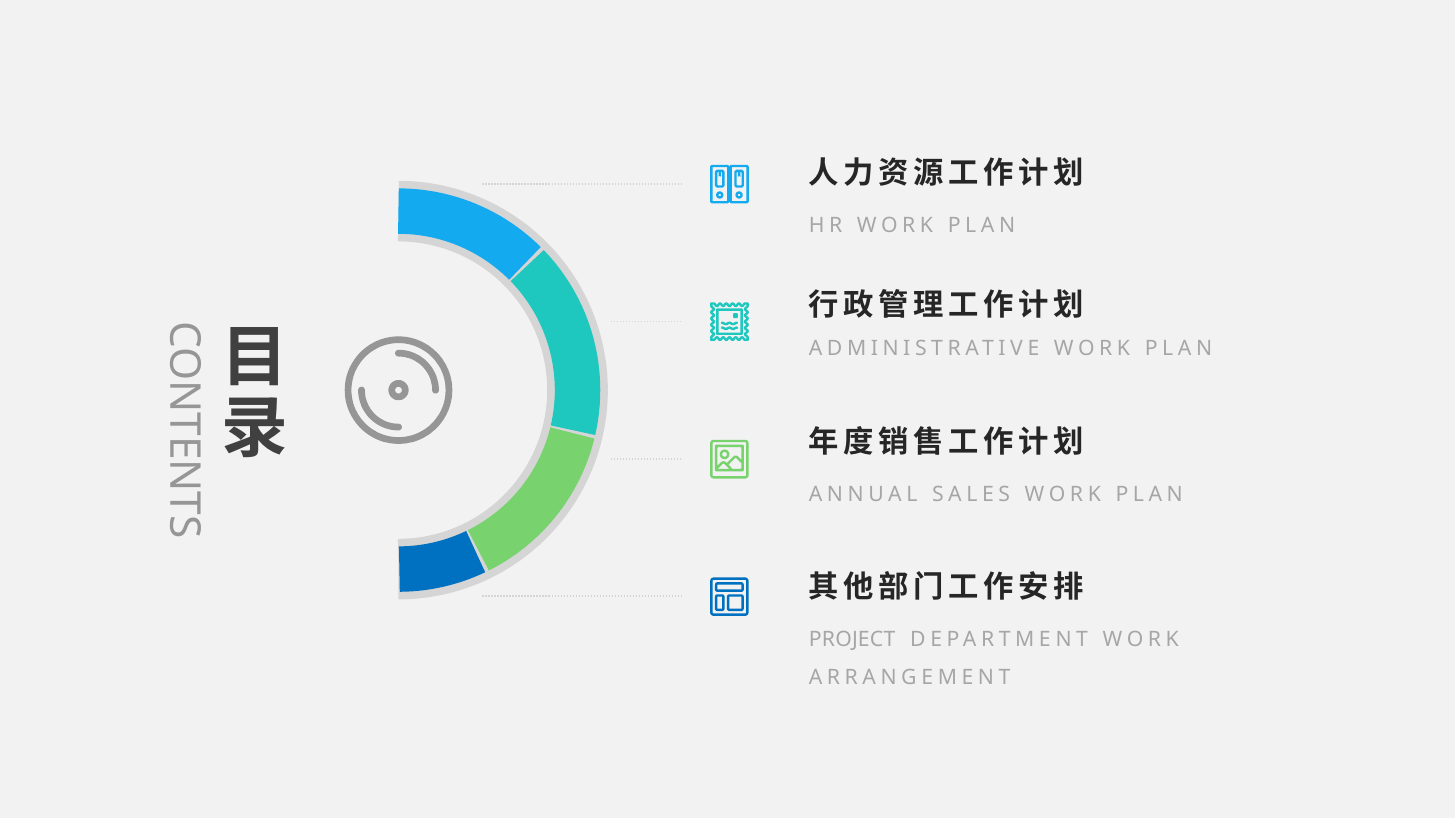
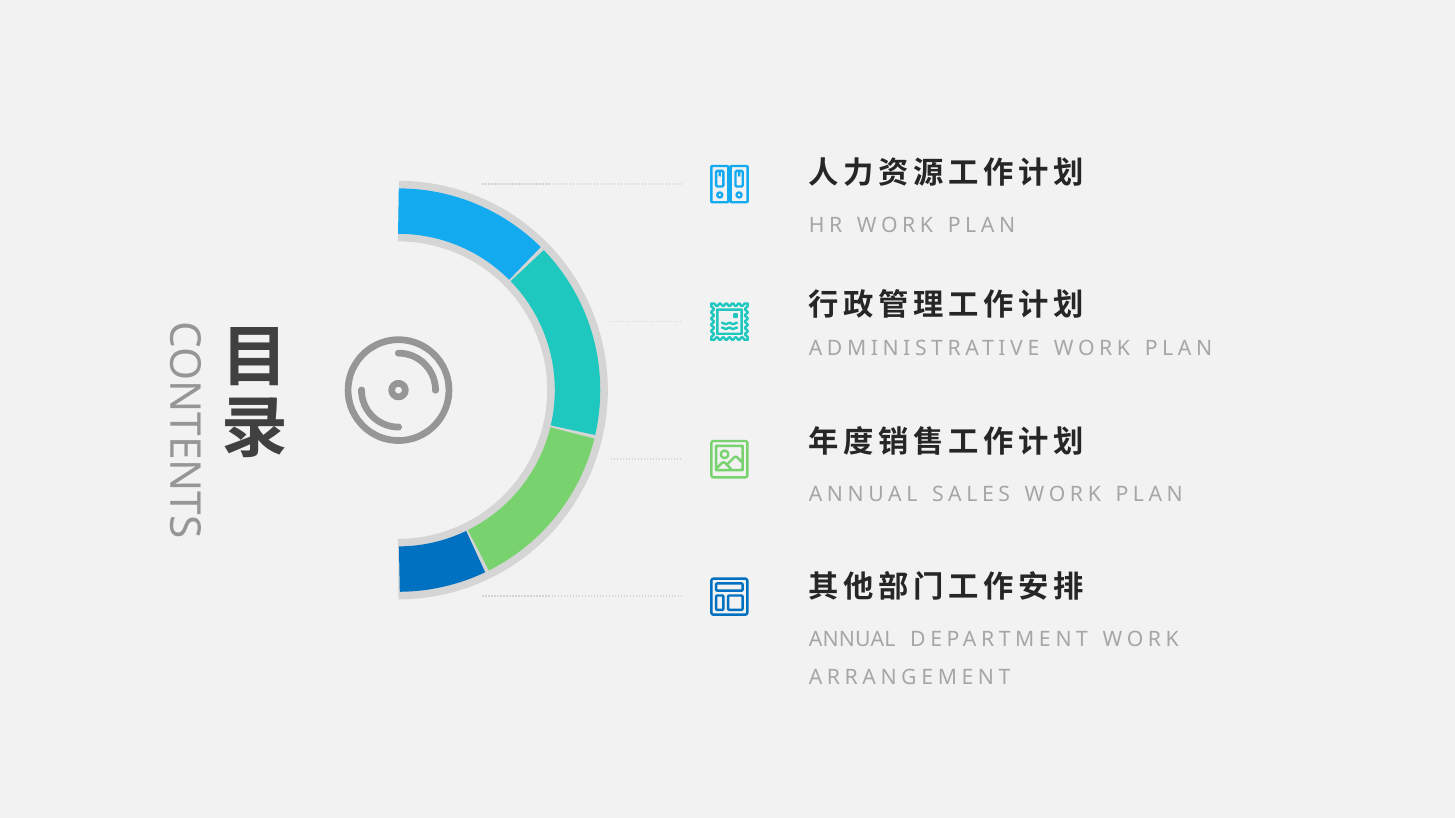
PROJECT at (852, 640): PROJECT -> ANNUAL
